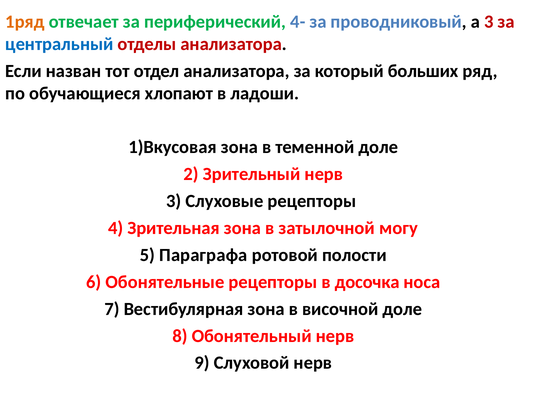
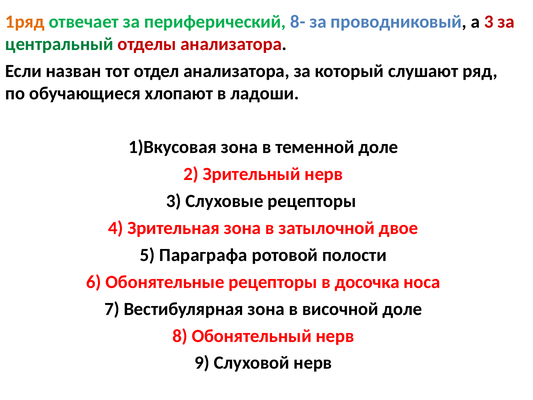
4-: 4- -> 8-
центральный colour: blue -> green
больших: больших -> слушают
могу: могу -> двое
